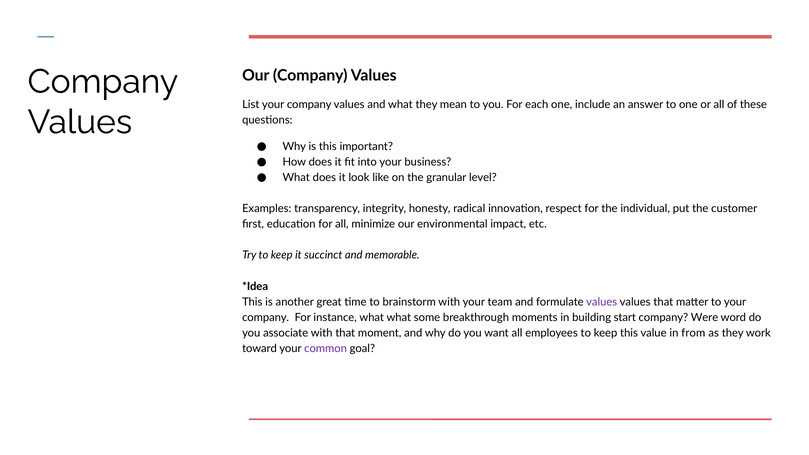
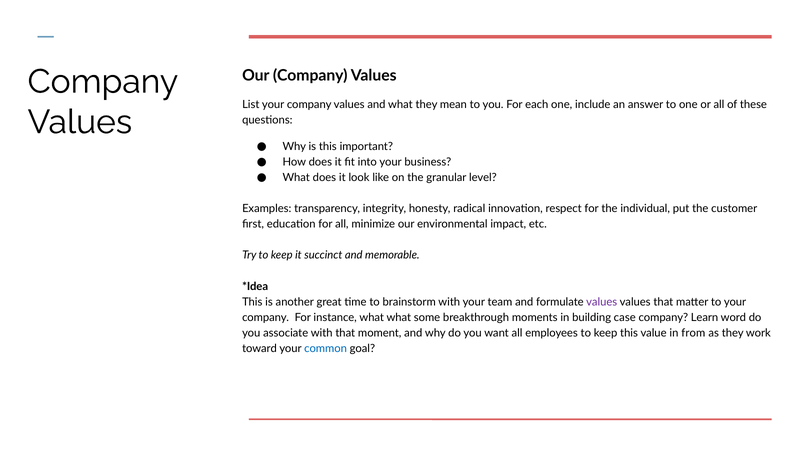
start: start -> case
Were: Were -> Learn
common colour: purple -> blue
